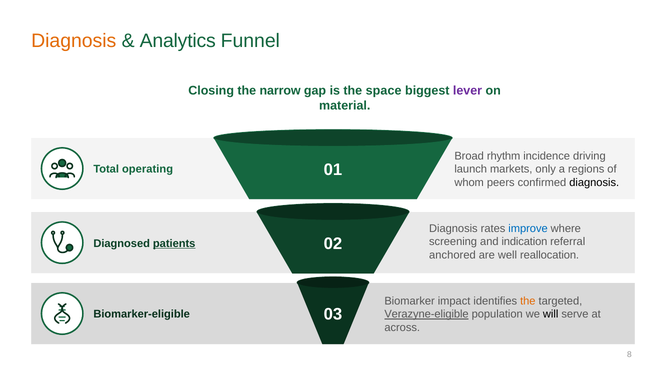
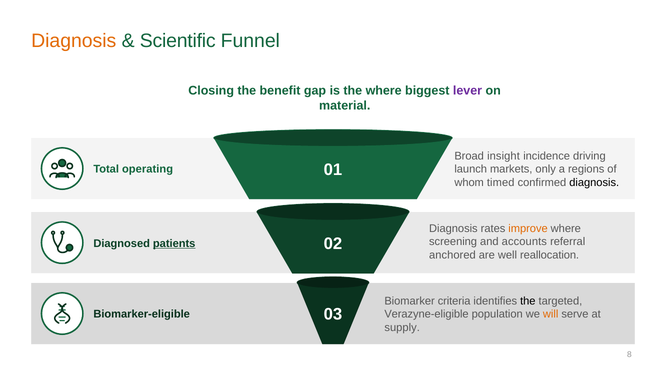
Analytics: Analytics -> Scientific
narrow: narrow -> benefit
the space: space -> where
rhythm: rhythm -> insight
peers: peers -> timed
improve colour: blue -> orange
indication: indication -> accounts
impact: impact -> criteria
the at (528, 301) colour: orange -> black
Verazyne-eligible underline: present -> none
will colour: black -> orange
across: across -> supply
